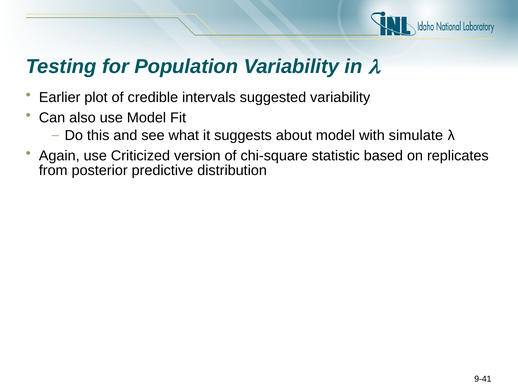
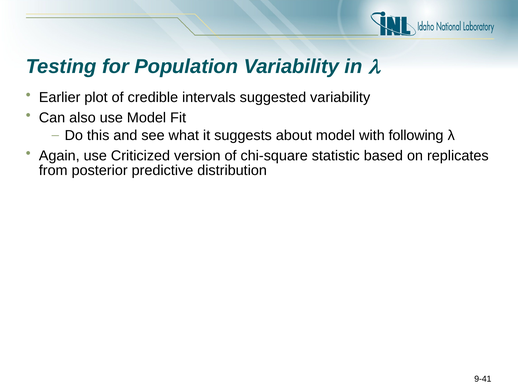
simulate: simulate -> following
